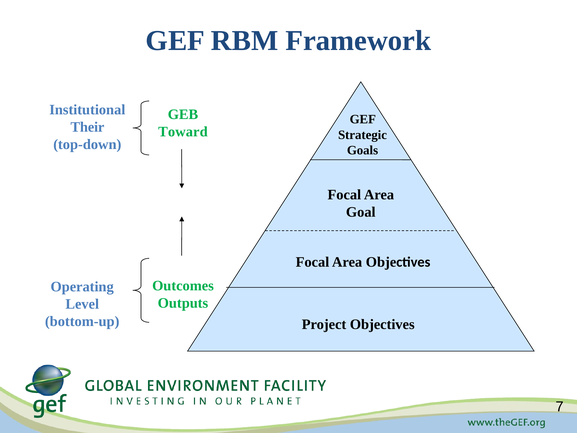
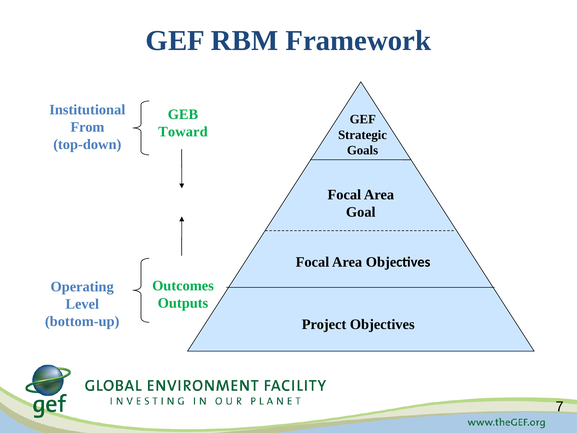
Their: Their -> From
